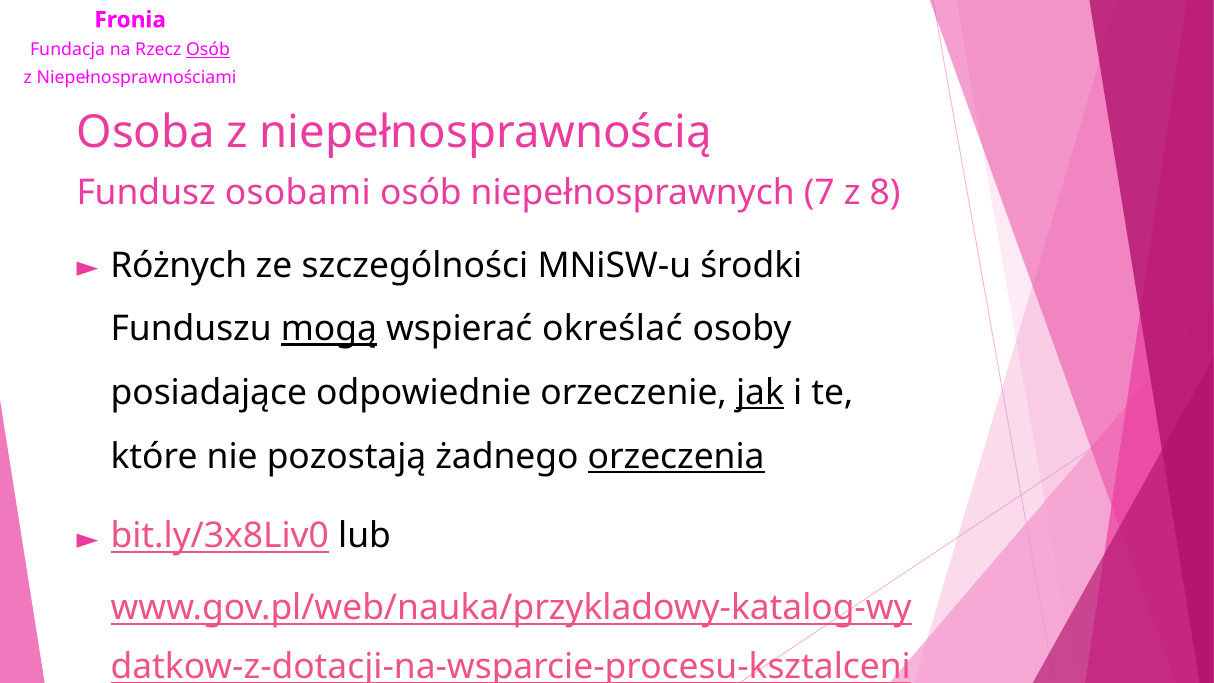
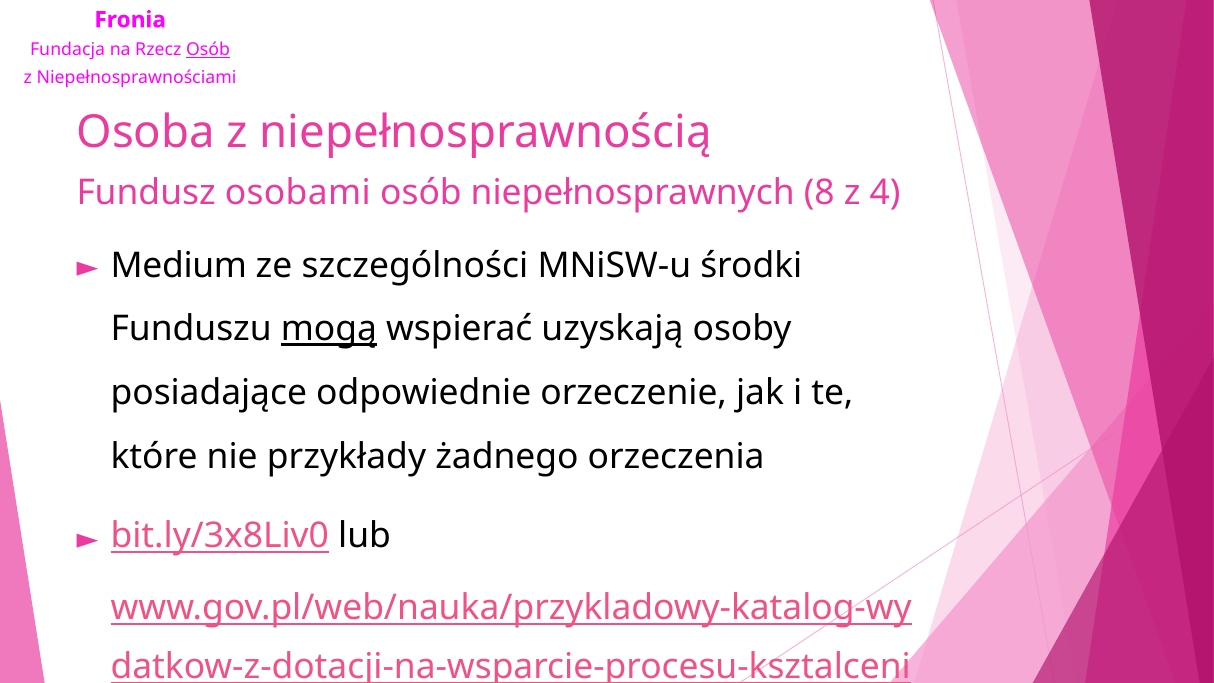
7: 7 -> 8
8: 8 -> 4
Różnych: Różnych -> Medium
określać: określać -> uzyskają
jak underline: present -> none
pozostają: pozostają -> przykłady
orzeczenia underline: present -> none
